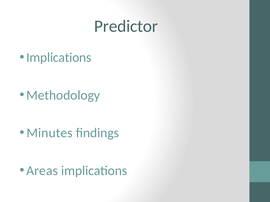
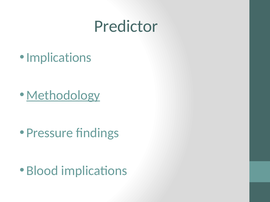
Methodology underline: none -> present
Minutes: Minutes -> Pressure
Areas: Areas -> Blood
